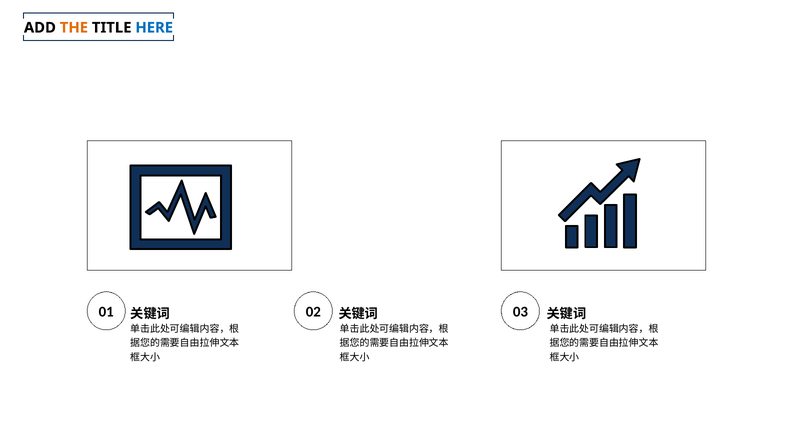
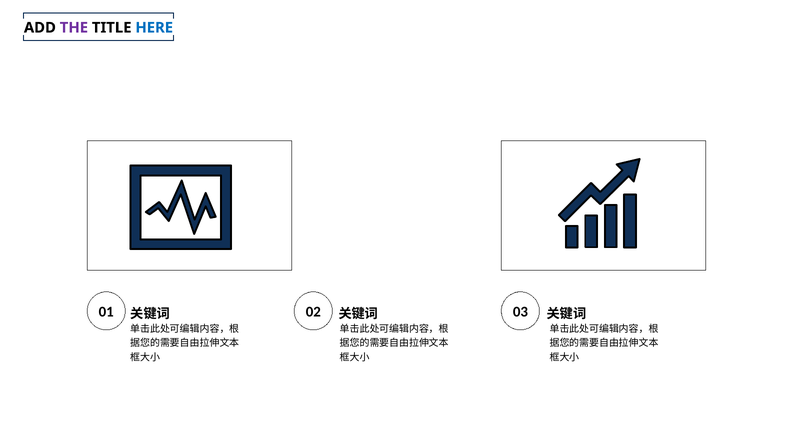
THE colour: orange -> purple
